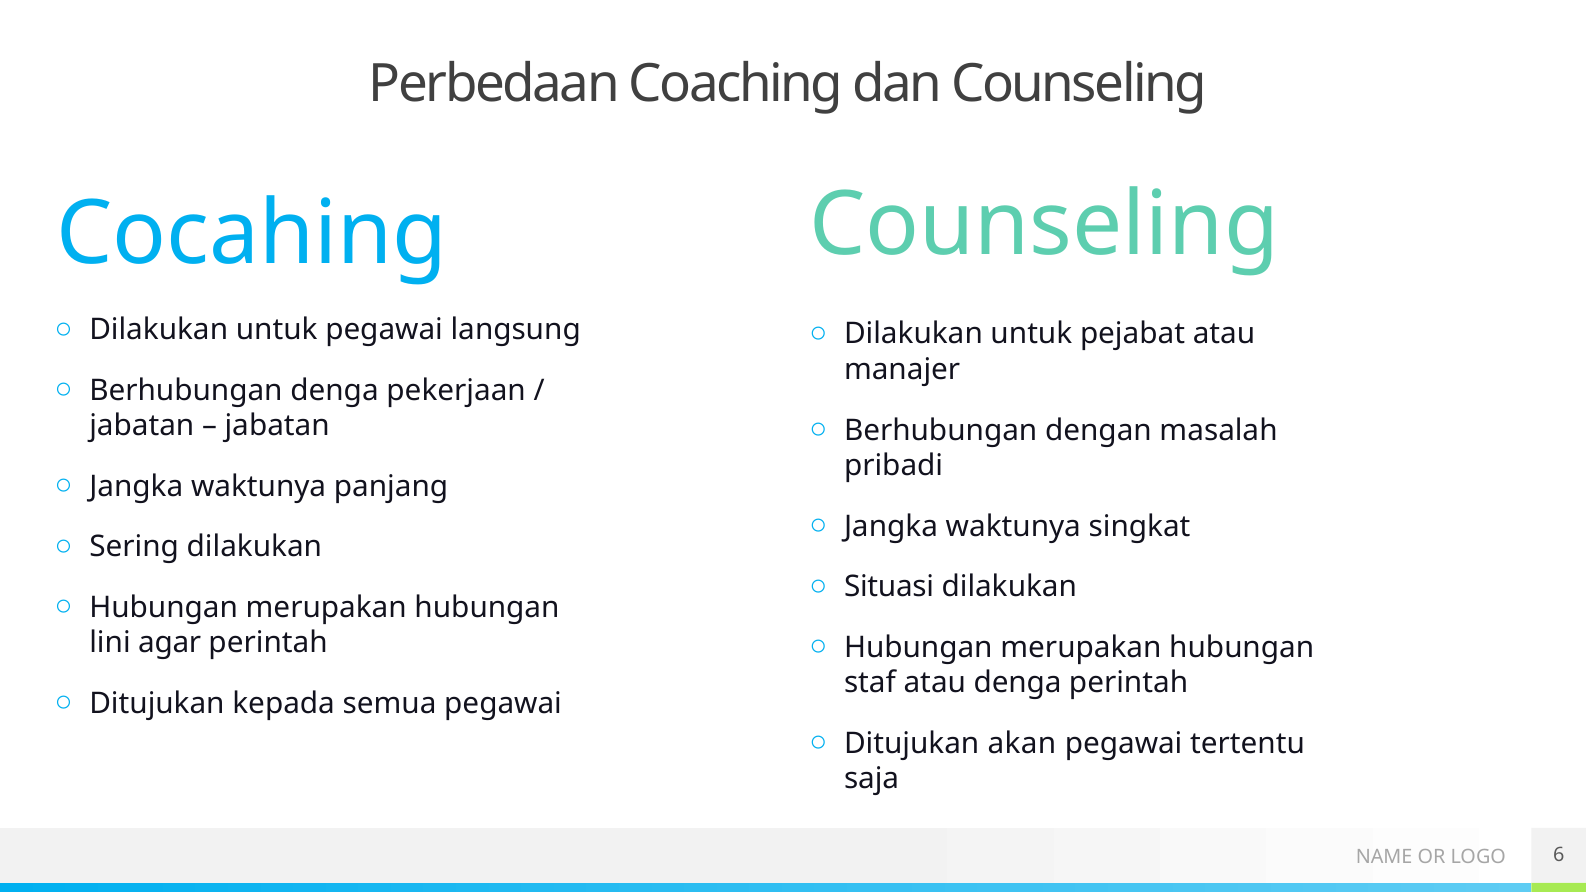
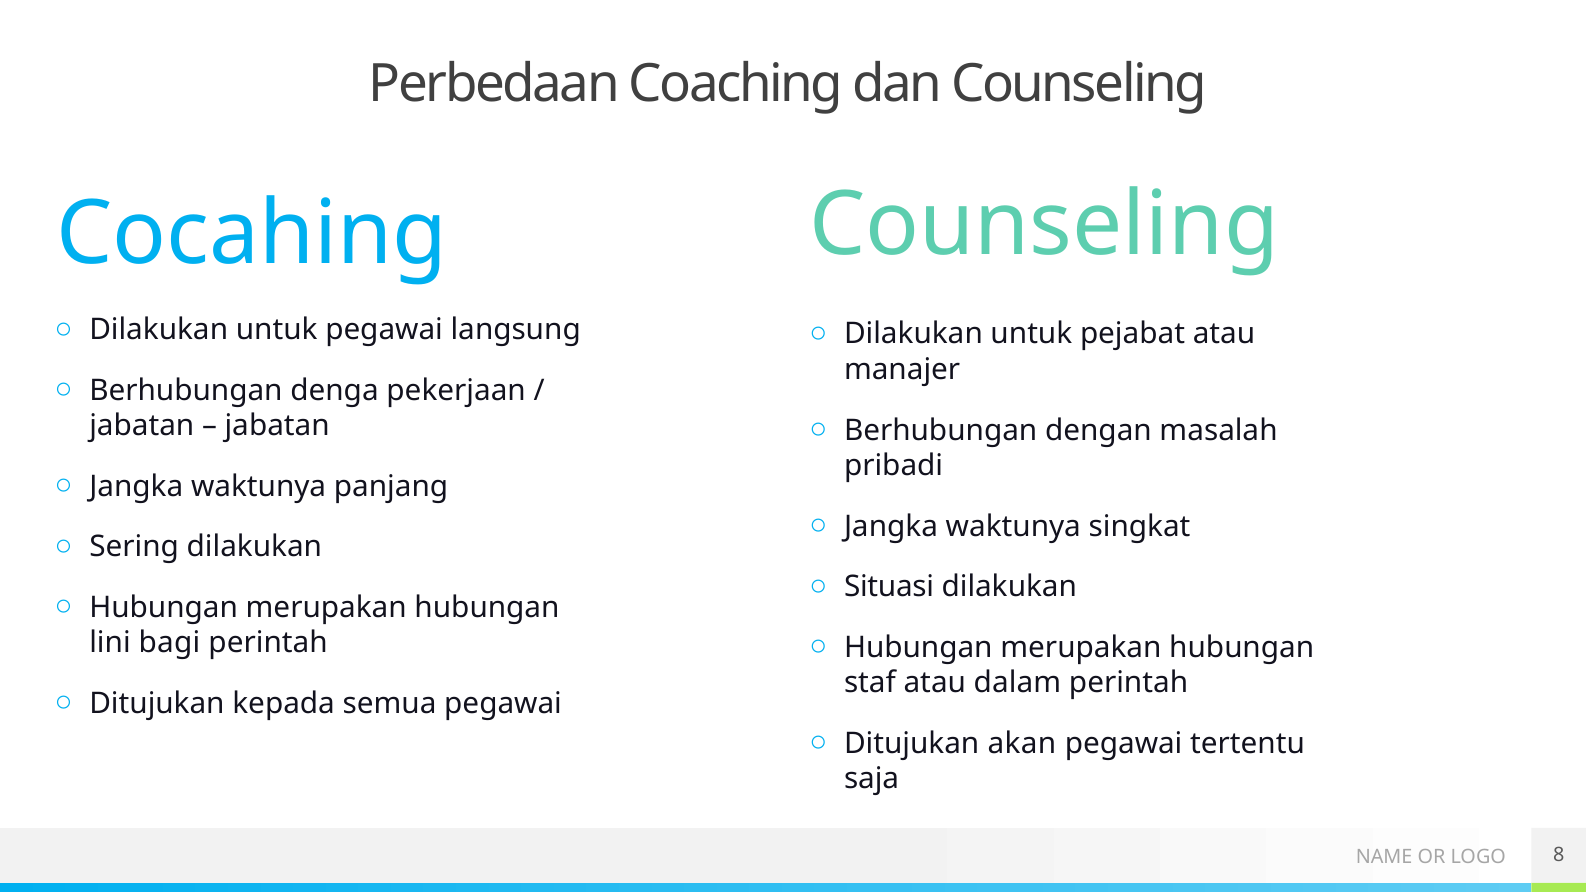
agar: agar -> bagi
atau denga: denga -> dalam
6: 6 -> 8
